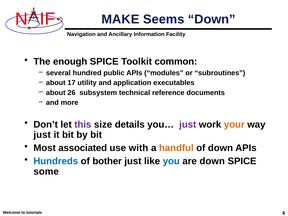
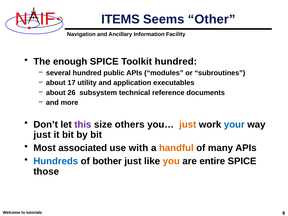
MAKE: MAKE -> ITEMS
Seems Down: Down -> Other
Toolkit common: common -> hundred
details: details -> others
just at (188, 125) colour: purple -> orange
your colour: orange -> blue
of down: down -> many
you colour: blue -> orange
are down: down -> entire
some: some -> those
